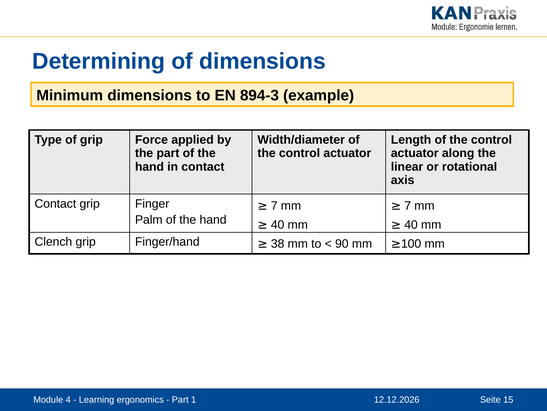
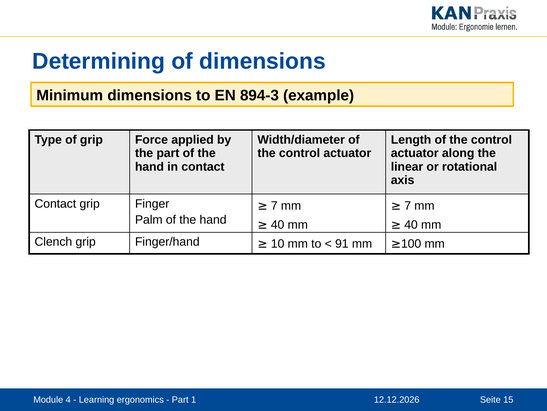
38: 38 -> 10
90: 90 -> 91
